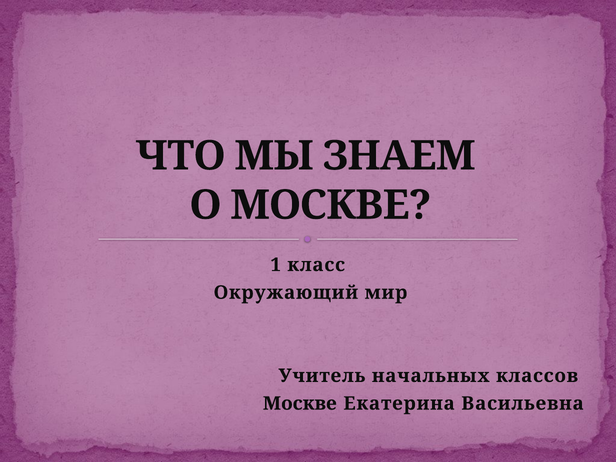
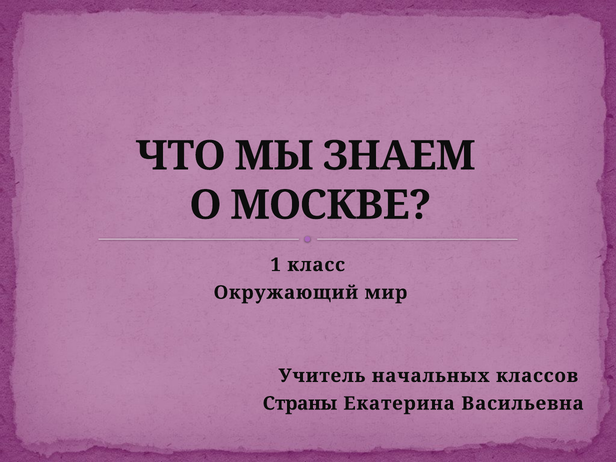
Москве at (300, 403): Москве -> Страны
